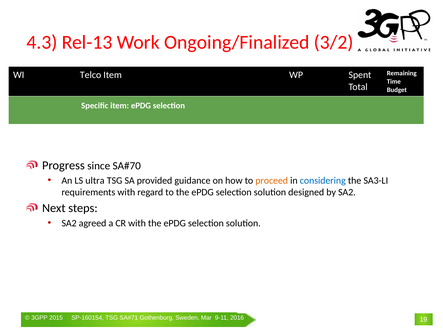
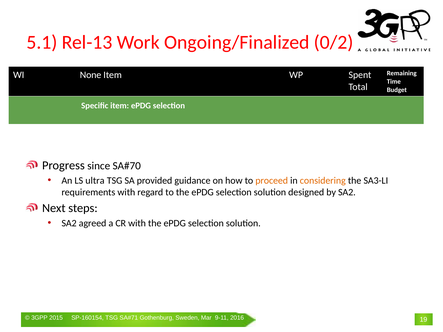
4.3: 4.3 -> 5.1
3/2: 3/2 -> 0/2
Telco: Telco -> None
considering colour: blue -> orange
